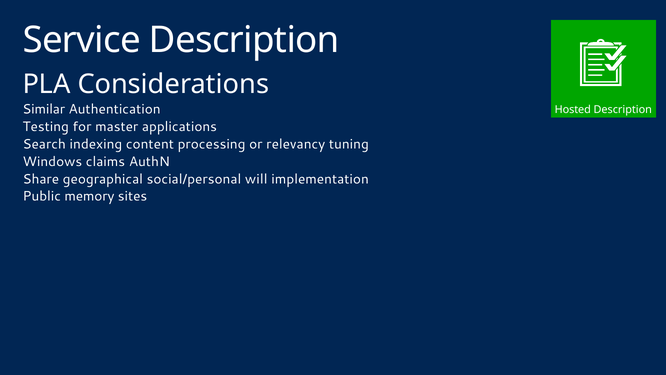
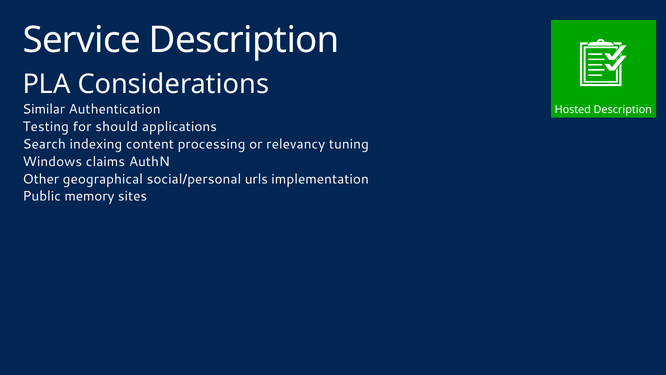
master: master -> should
Share: Share -> Other
will: will -> urls
